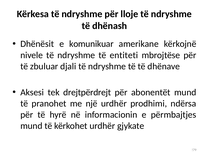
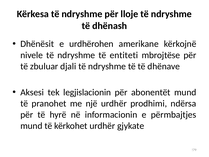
komunikuar: komunikuar -> urdhërohen
drejtpërdrejt: drejtpërdrejt -> legjislacionin
